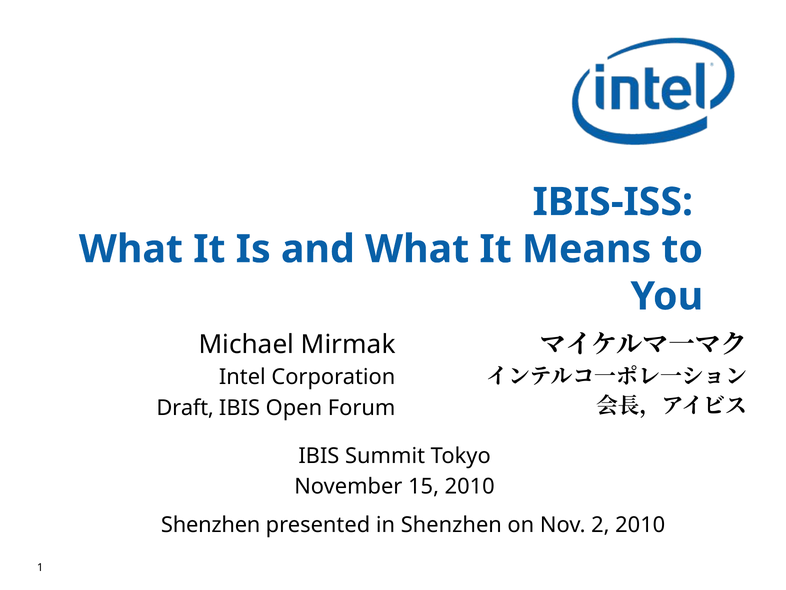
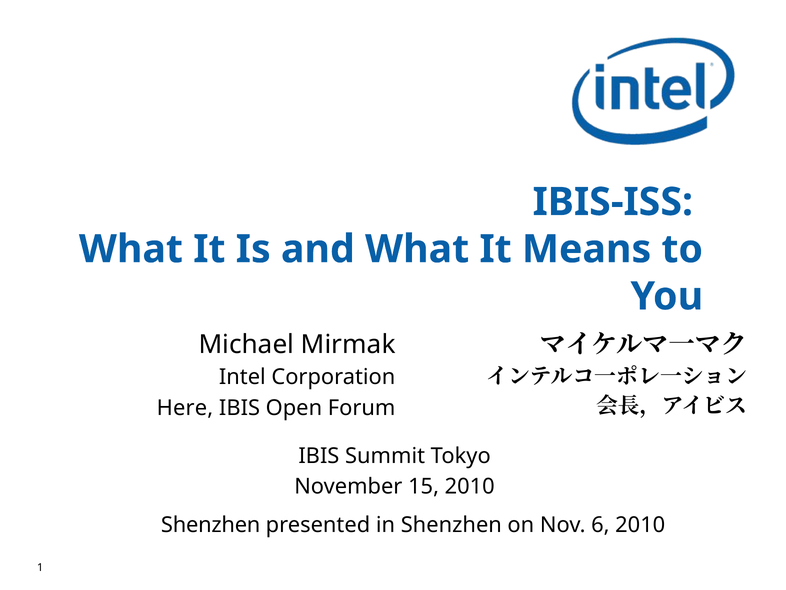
Draft: Draft -> Here
2: 2 -> 6
